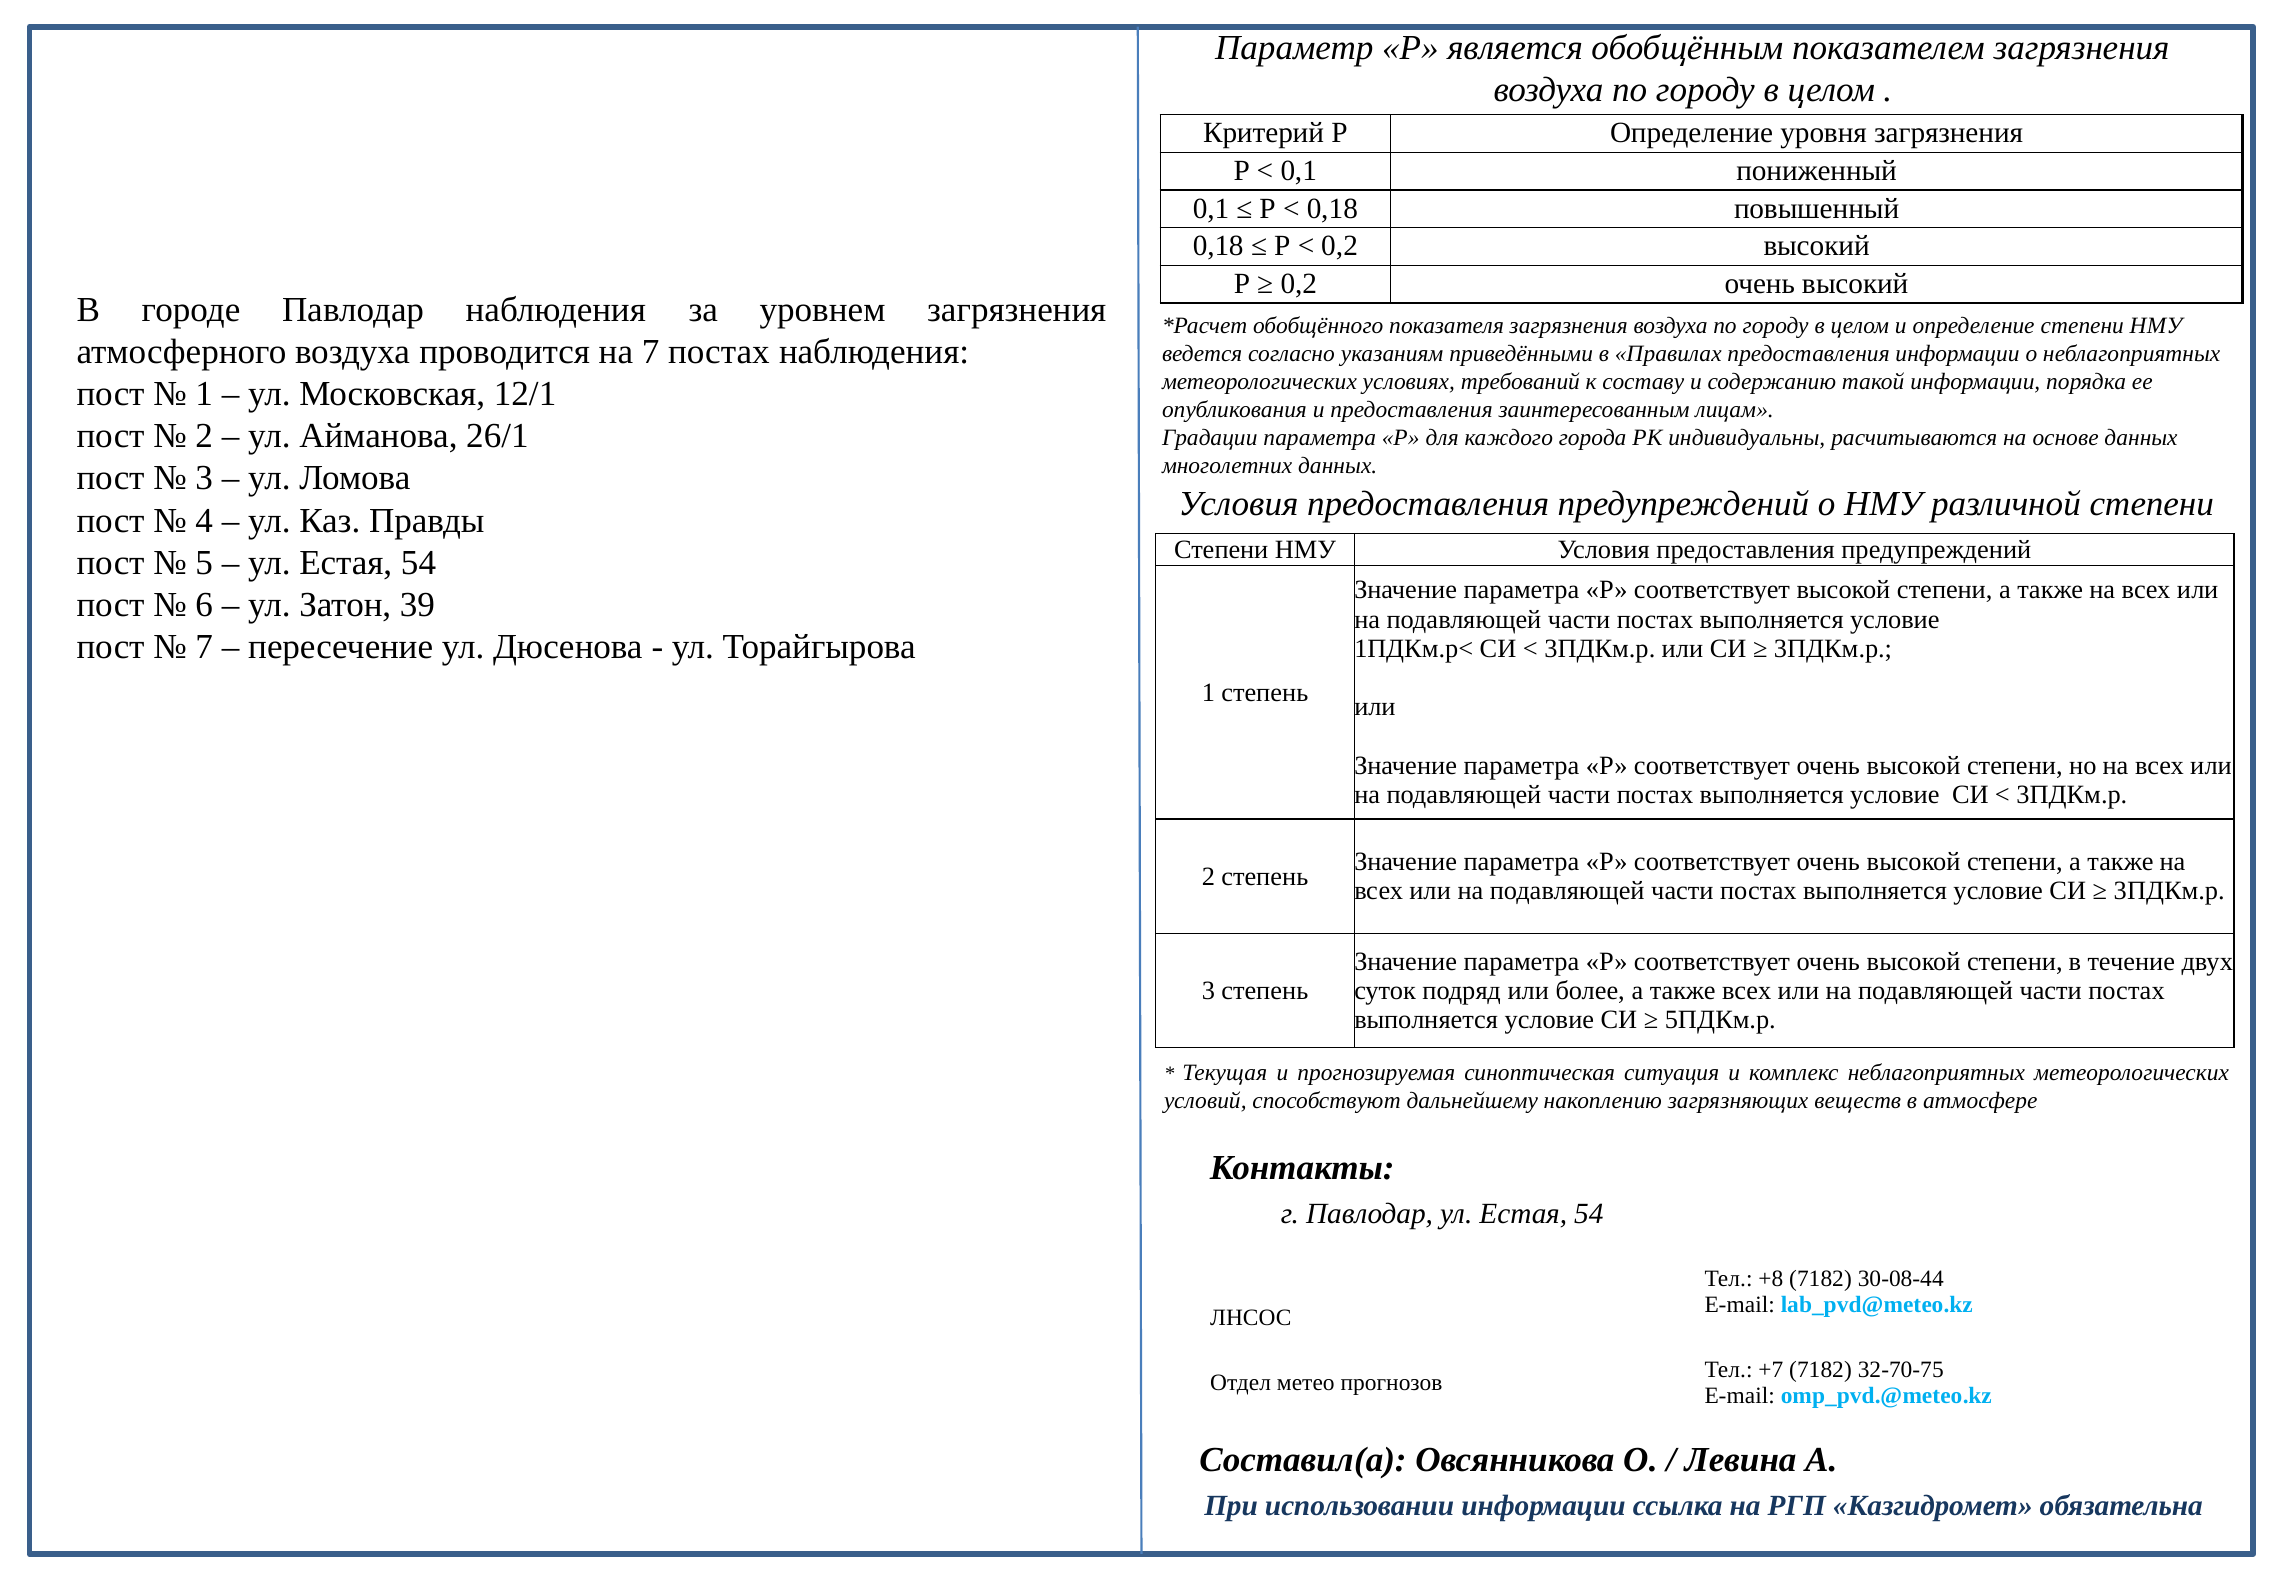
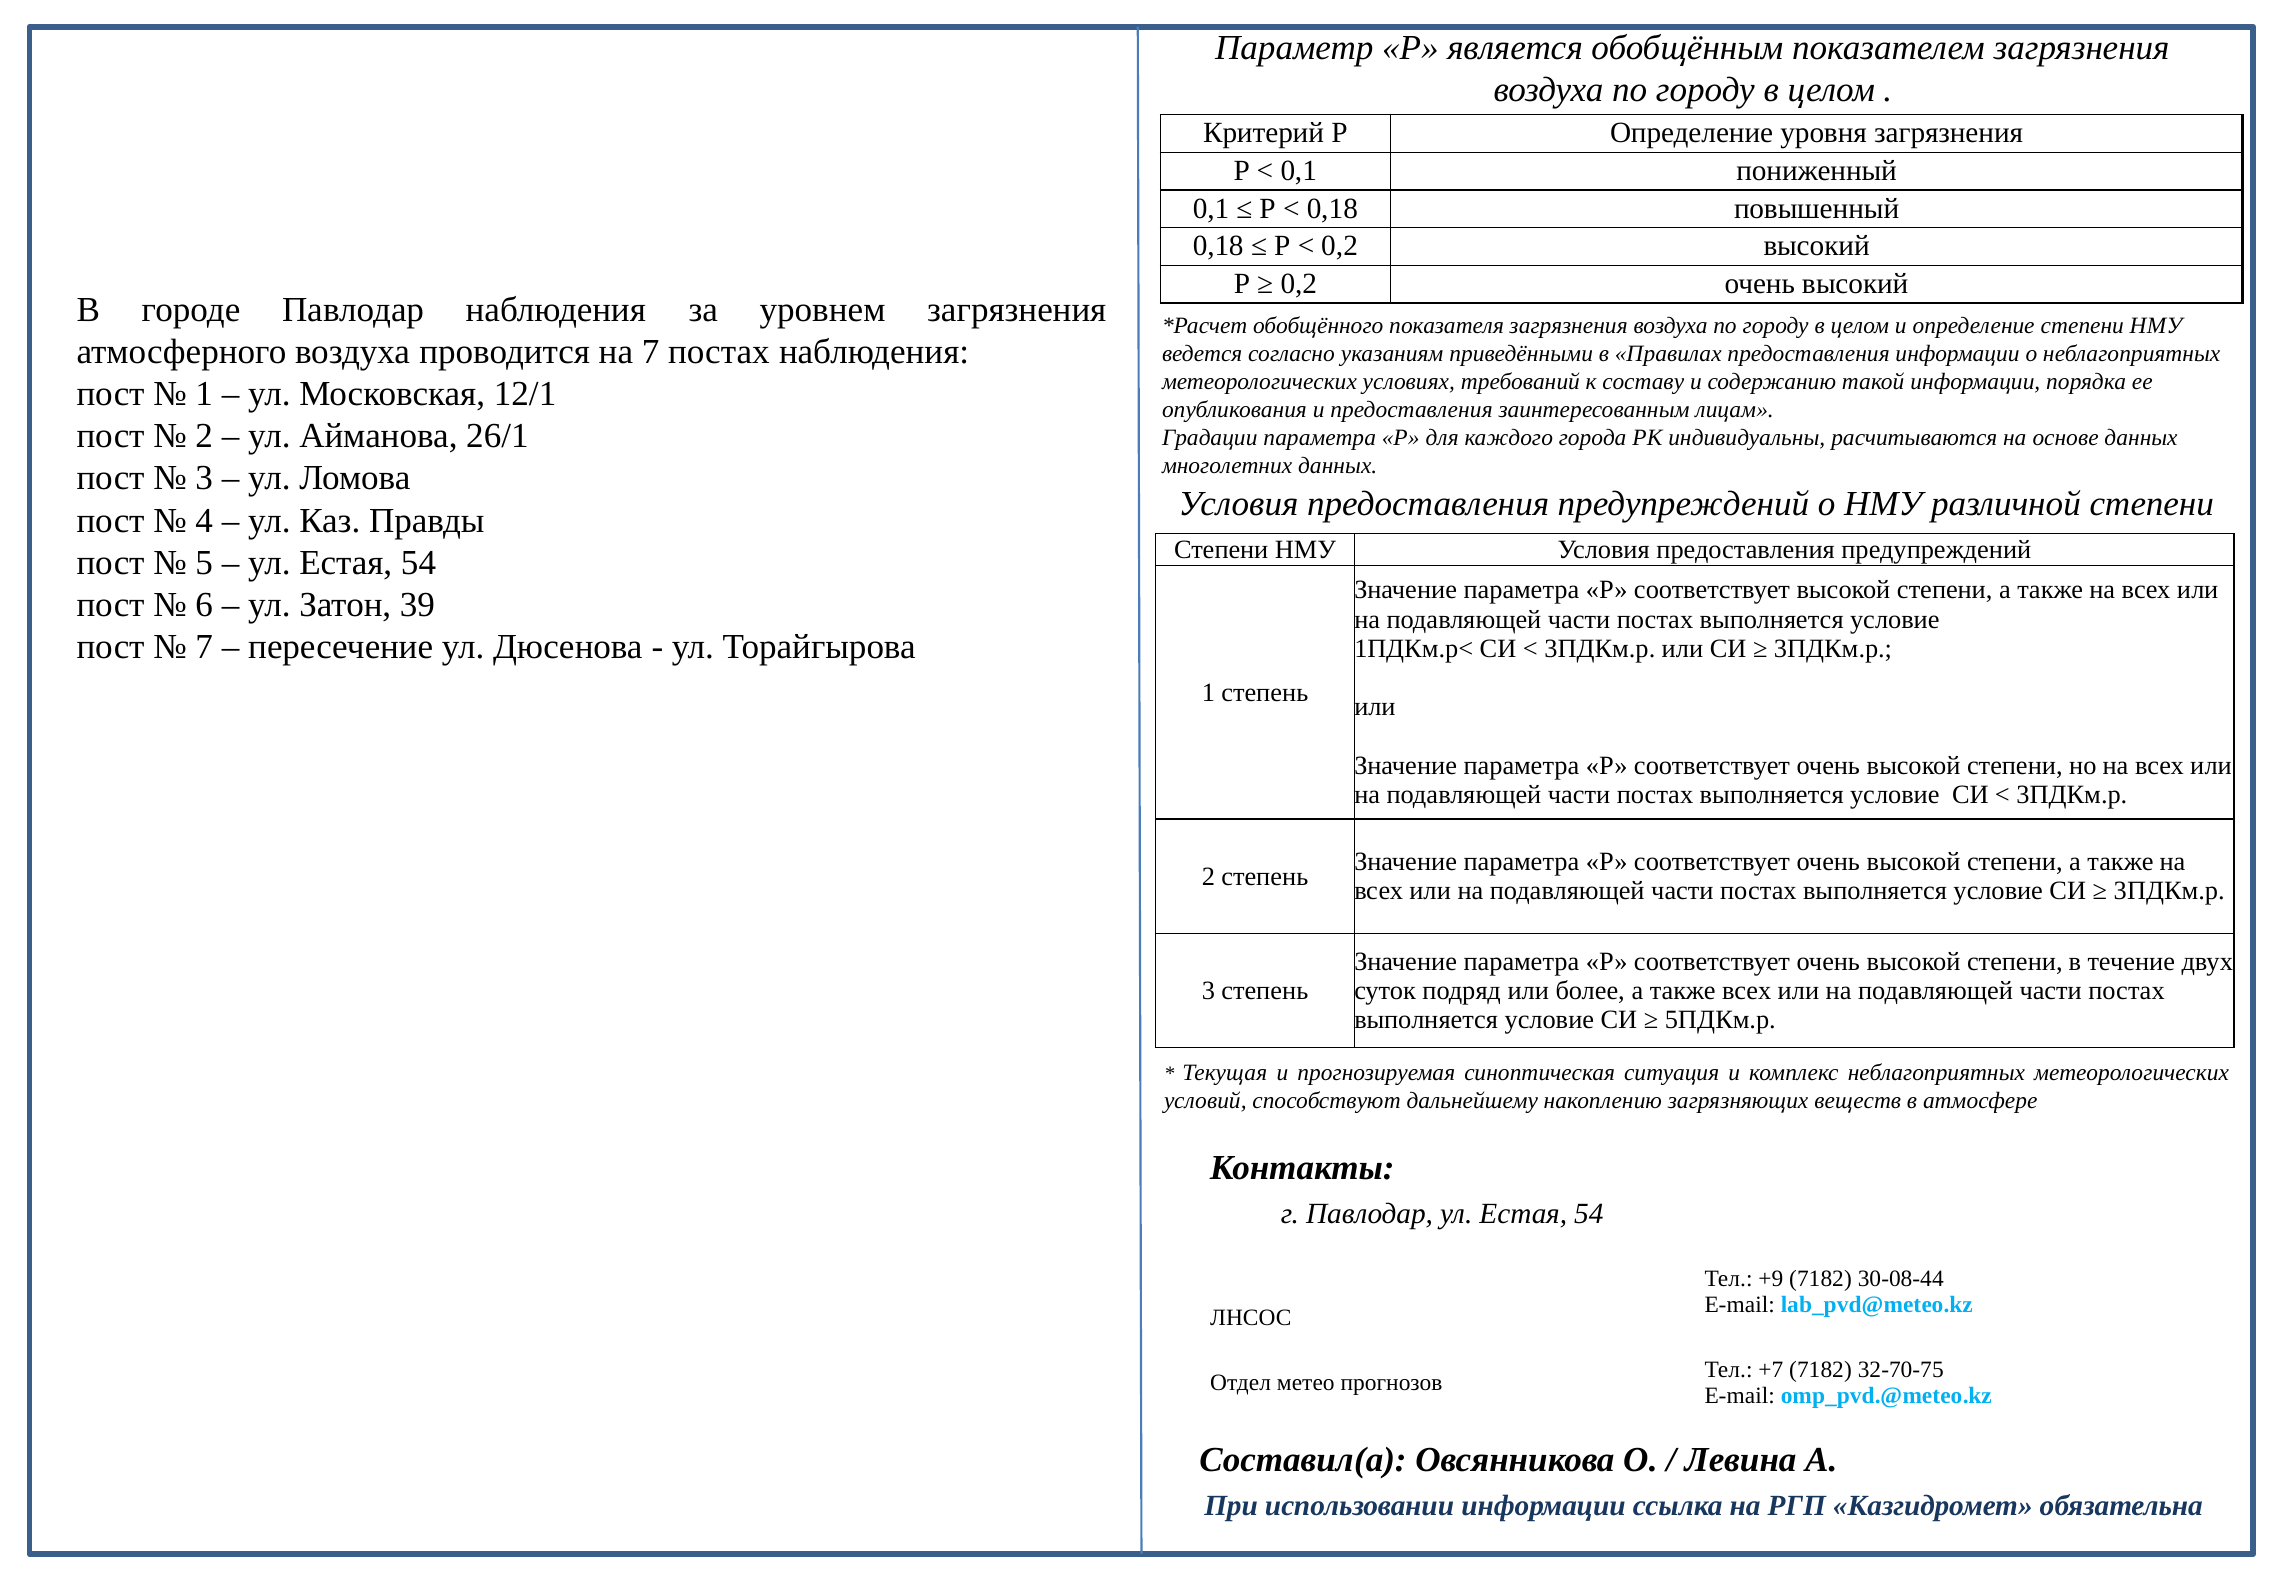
+8: +8 -> +9
